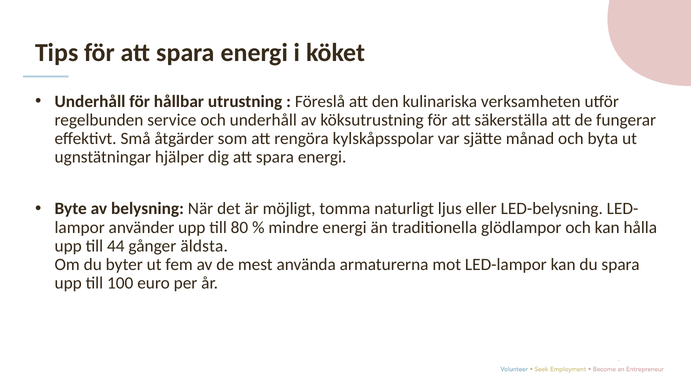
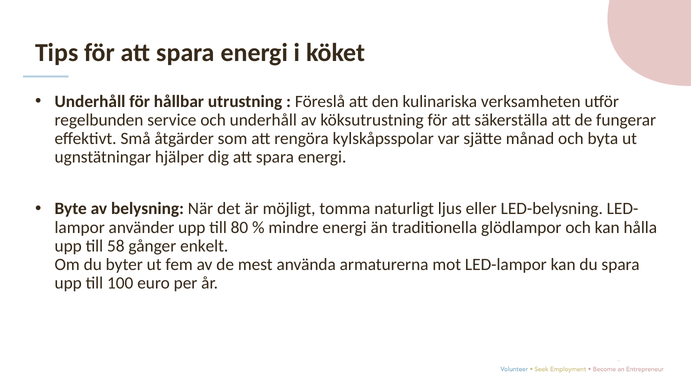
44: 44 -> 58
äldsta: äldsta -> enkelt
